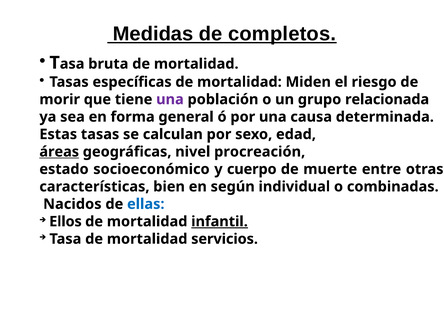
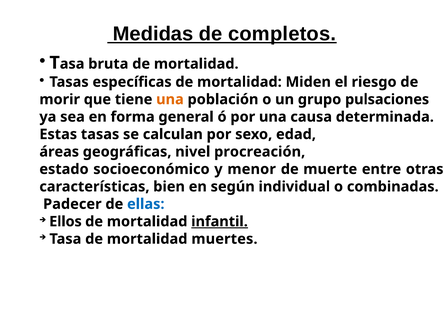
una at (170, 99) colour: purple -> orange
relacionada: relacionada -> pulsaciones
áreas underline: present -> none
cuerpo: cuerpo -> menor
Nacidos: Nacidos -> Padecer
servicios: servicios -> muertes
